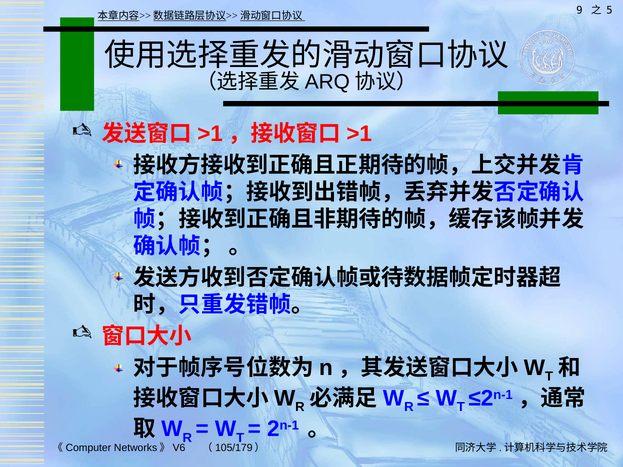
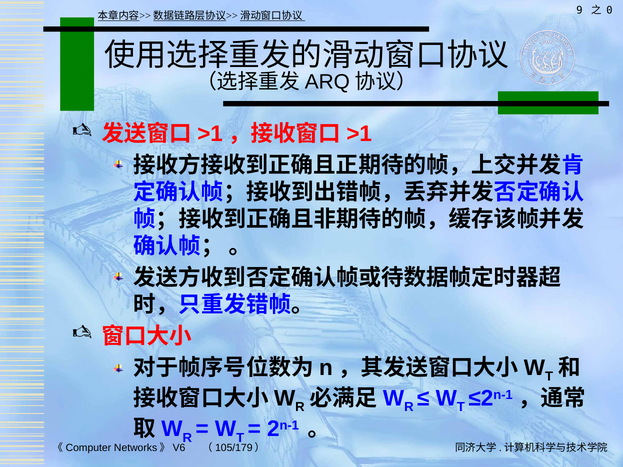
5: 5 -> 0
